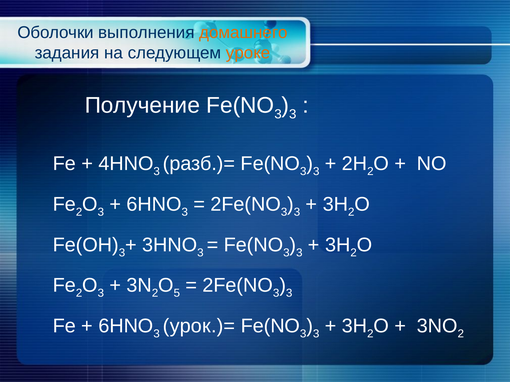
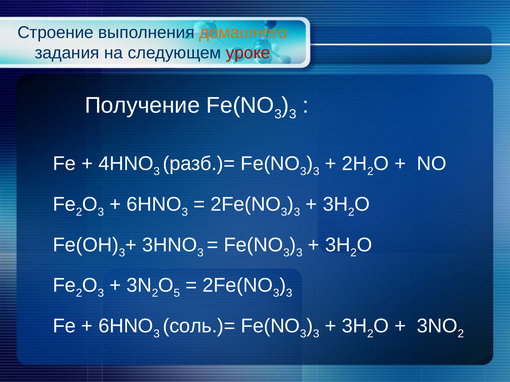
Оболочки: Оболочки -> Строение
уроке colour: orange -> red
урок.)=: урок.)= -> соль.)=
